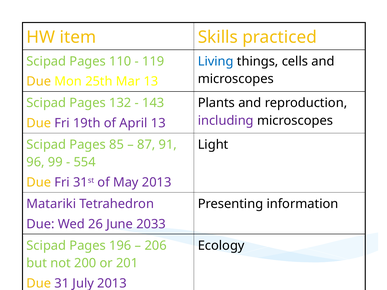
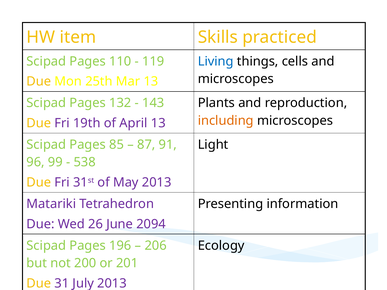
including colour: purple -> orange
554: 554 -> 538
2033: 2033 -> 2094
